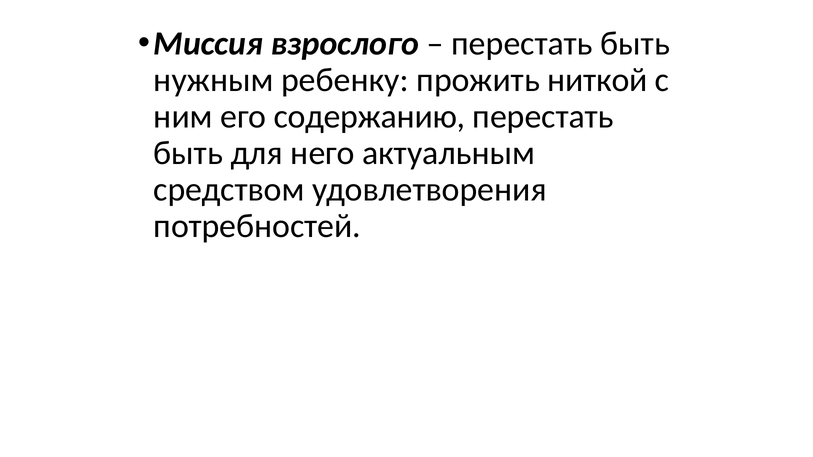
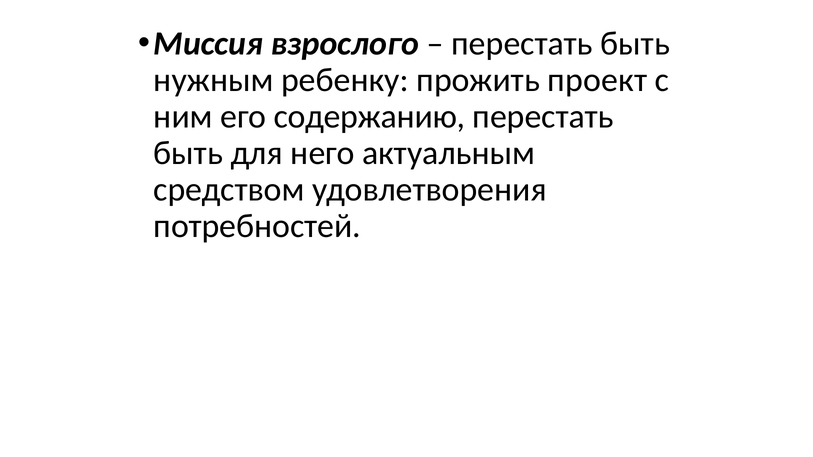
ниткой: ниткой -> проект
